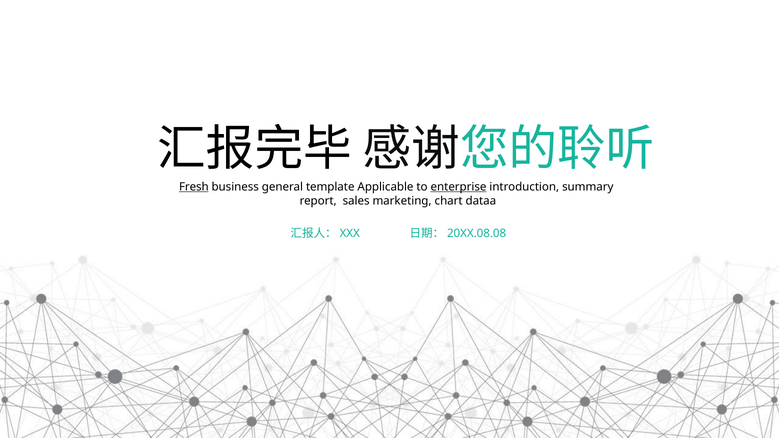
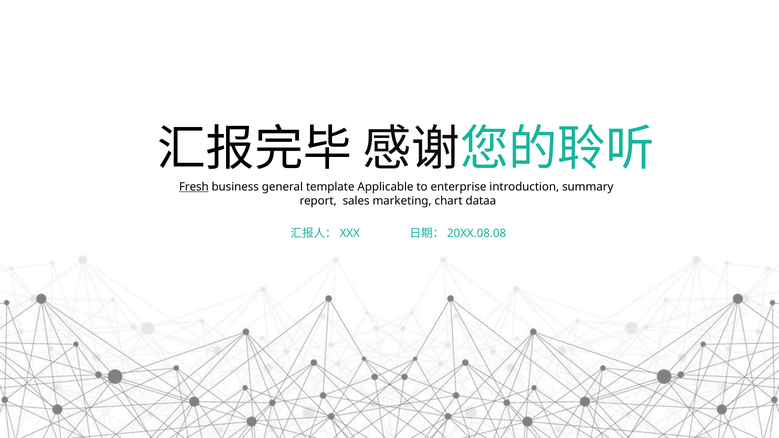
enterprise underline: present -> none
